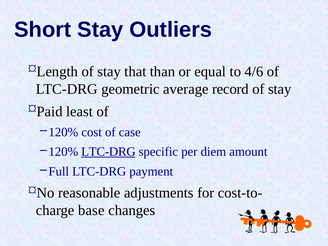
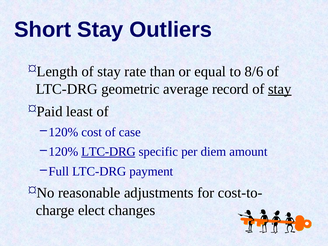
that: that -> rate
4/6: 4/6 -> 8/6
stay at (280, 89) underline: none -> present
base: base -> elect
